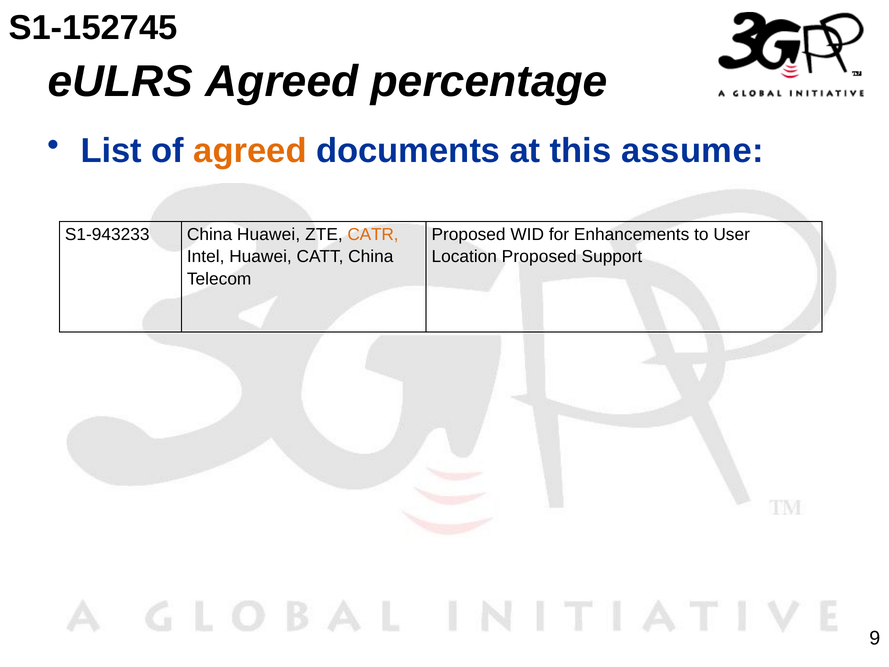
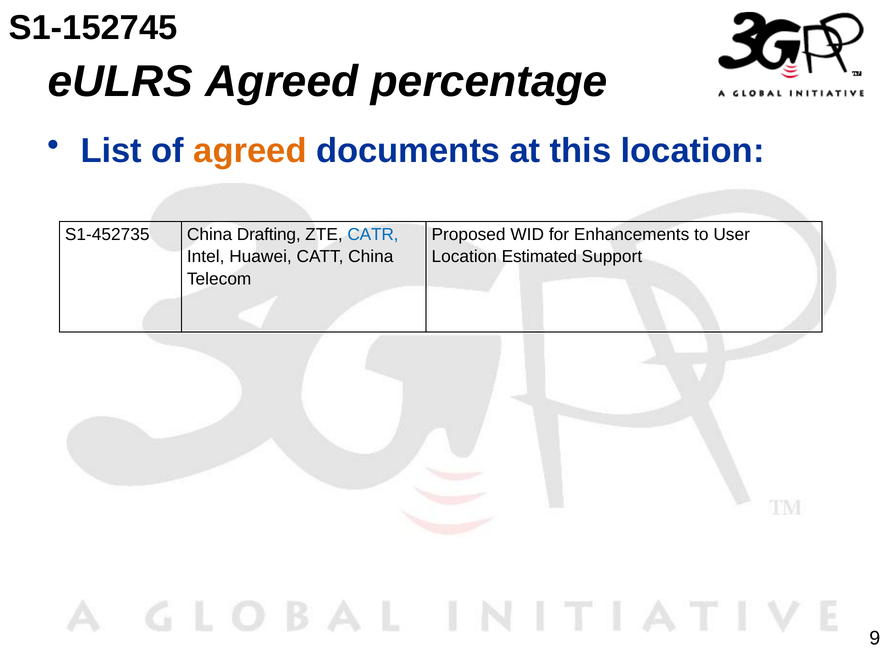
this assume: assume -> location
S1-943233: S1-943233 -> S1-452735
China Huawei: Huawei -> Drafting
CATR colour: orange -> blue
Location Proposed: Proposed -> Estimated
